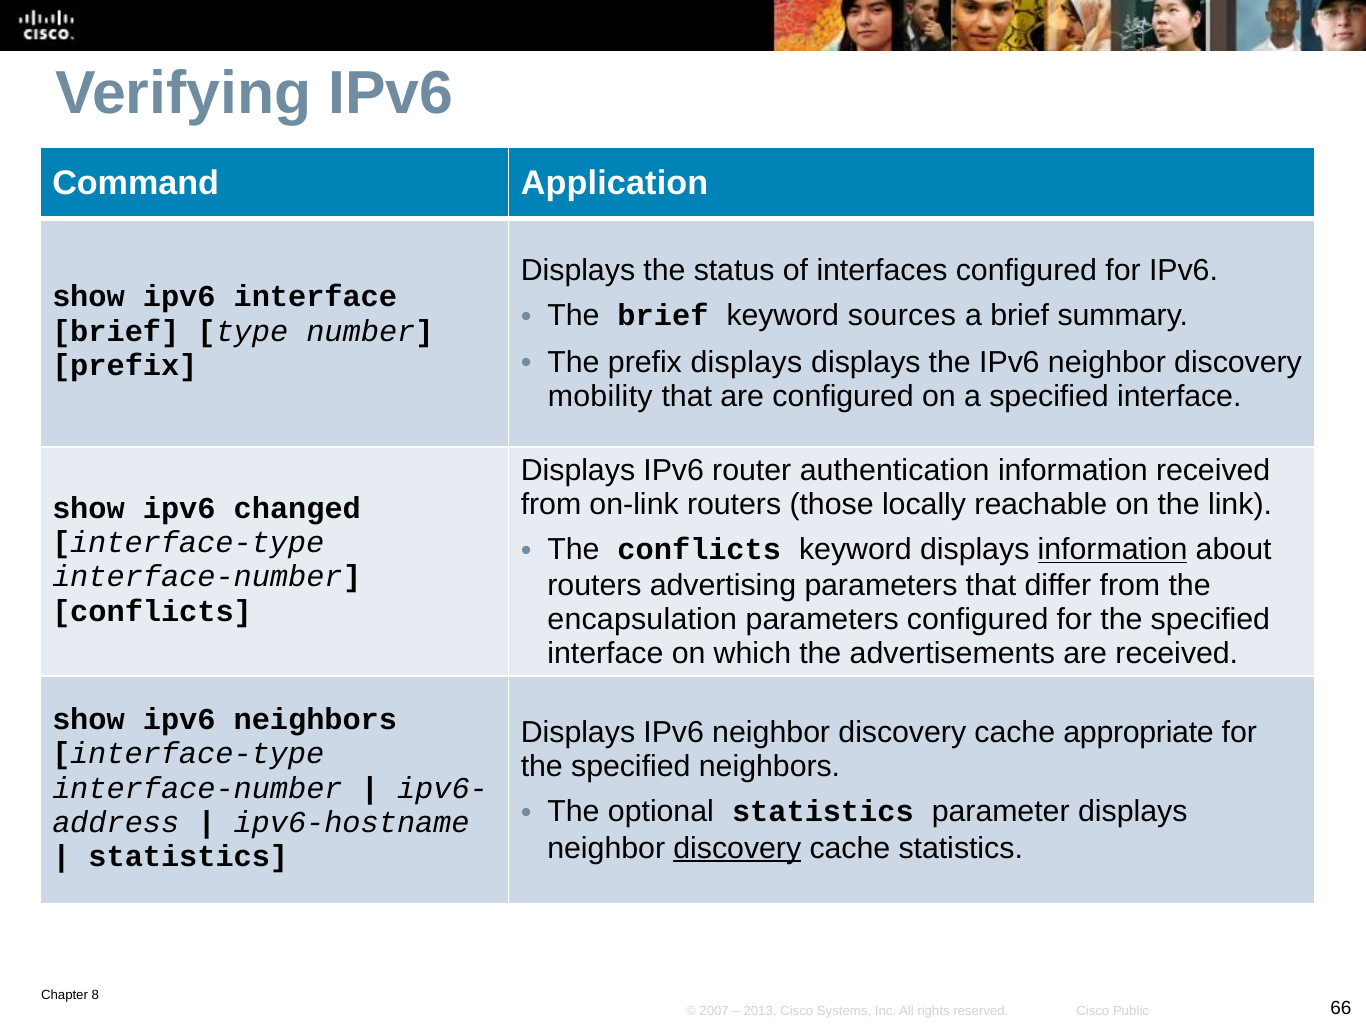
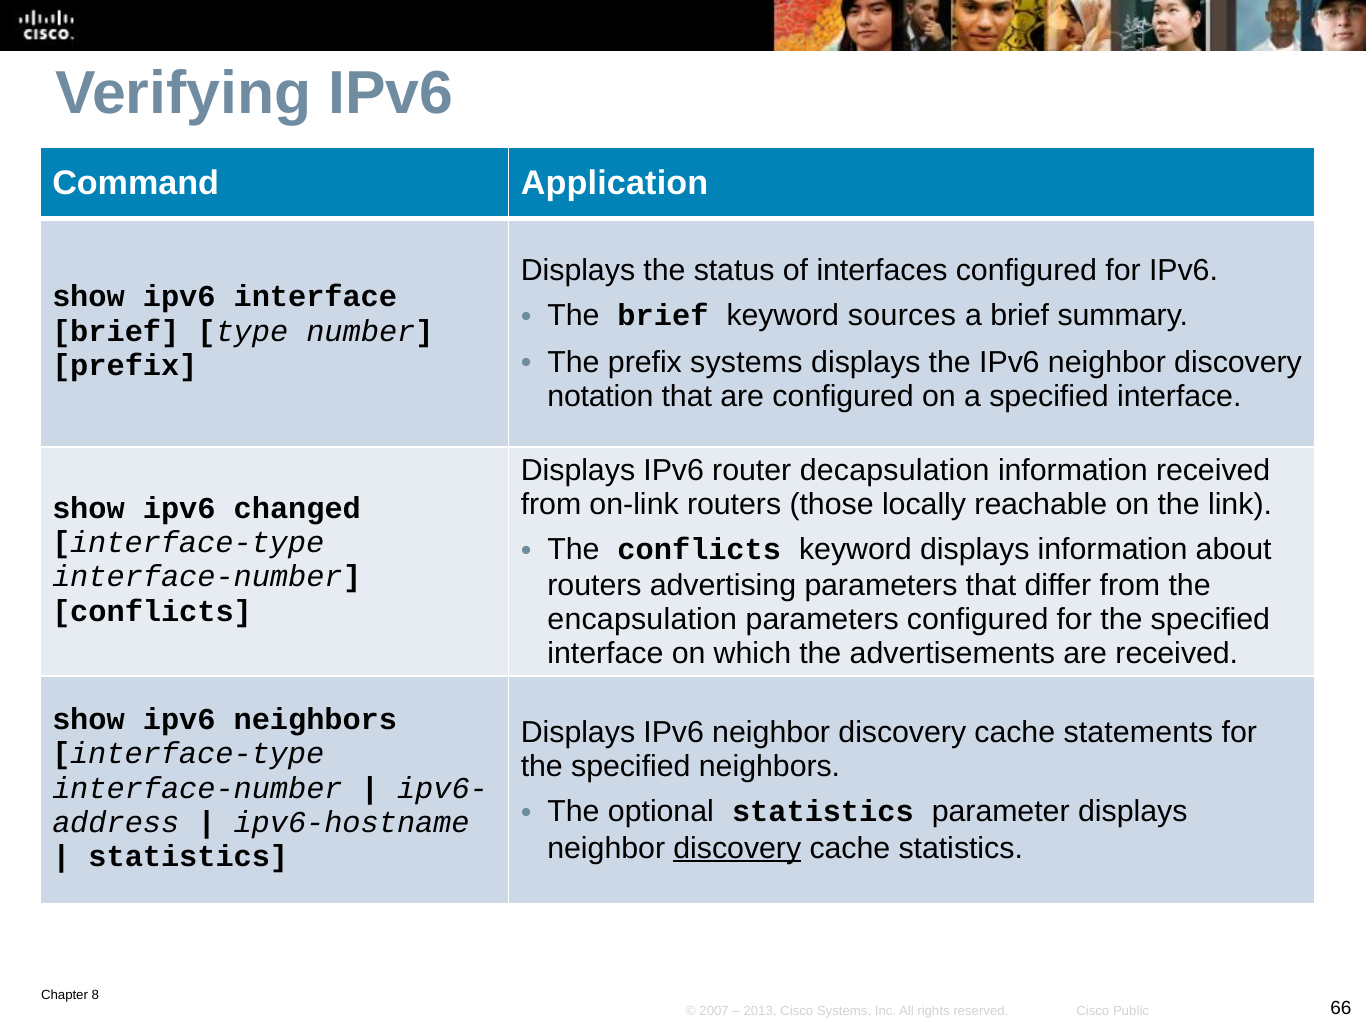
The prefix displays: displays -> systems
mobility: mobility -> notation
authentication: authentication -> decapsulation
information at (1113, 550) underline: present -> none
appropriate: appropriate -> statements
